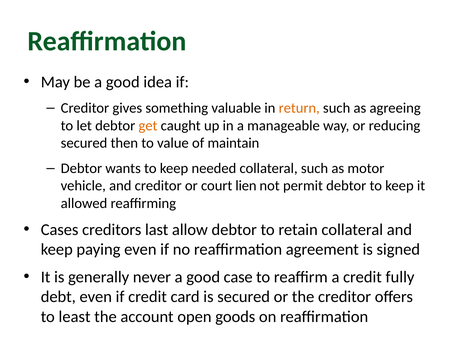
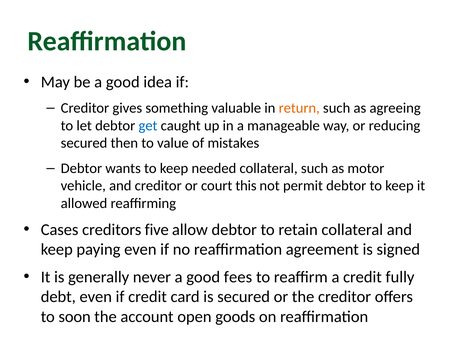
get colour: orange -> blue
maintain: maintain -> mistakes
lien: lien -> this
last: last -> five
case: case -> fees
least: least -> soon
